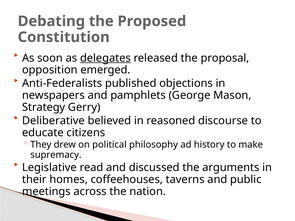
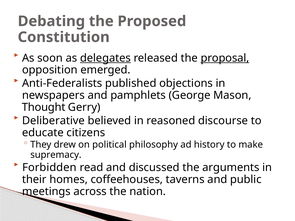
proposal underline: none -> present
Strategy: Strategy -> Thought
Legislative: Legislative -> Forbidden
